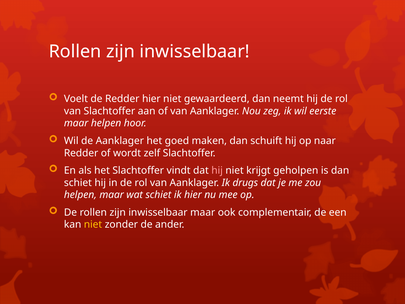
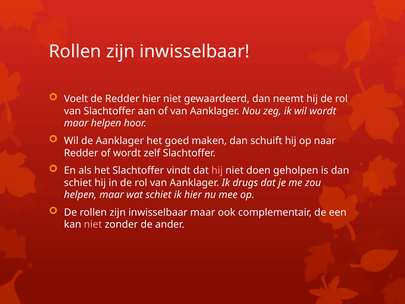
wil eerste: eerste -> wordt
krijgt: krijgt -> doen
niet at (93, 224) colour: yellow -> pink
